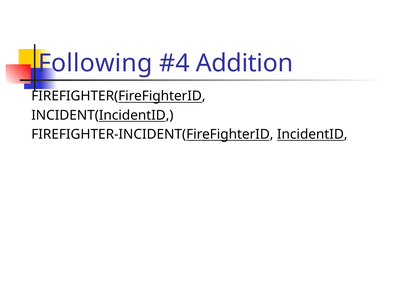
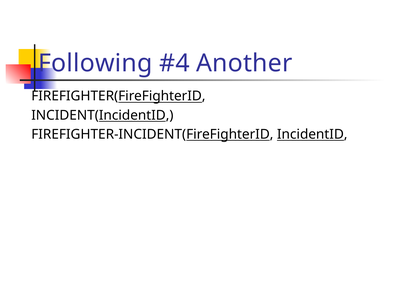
Addition: Addition -> Another
